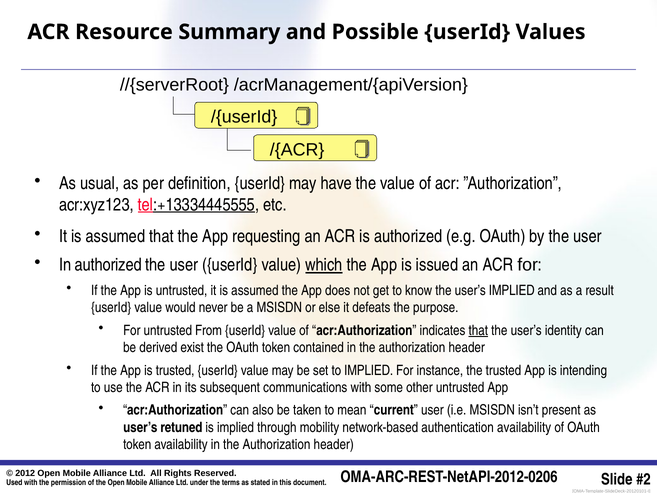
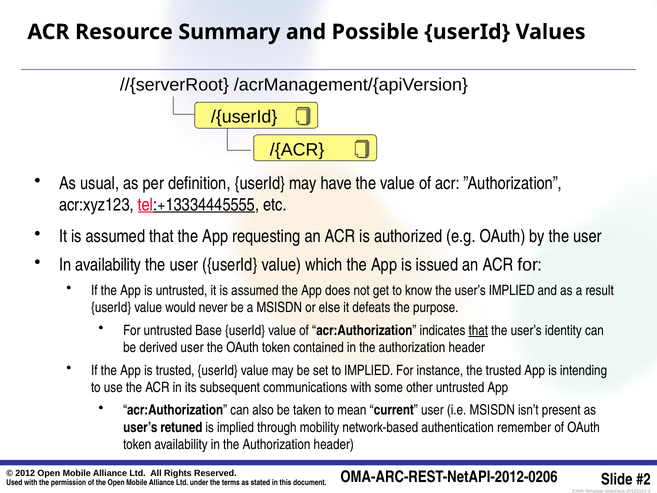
In authorized: authorized -> availability
which underline: present -> none
From: From -> Base
derived exist: exist -> user
authentication availability: availability -> remember
